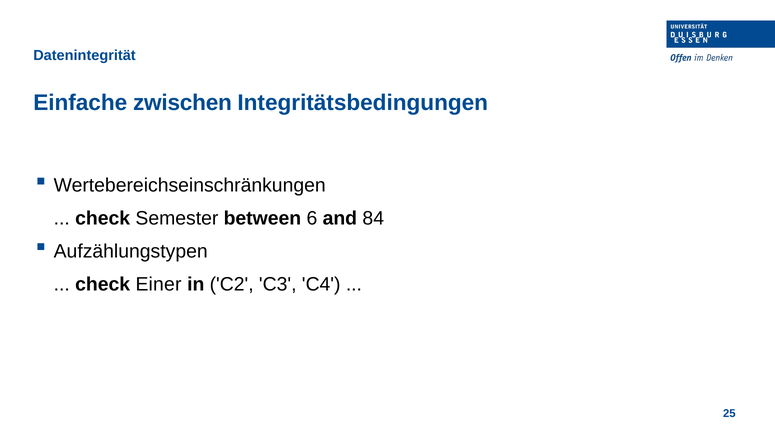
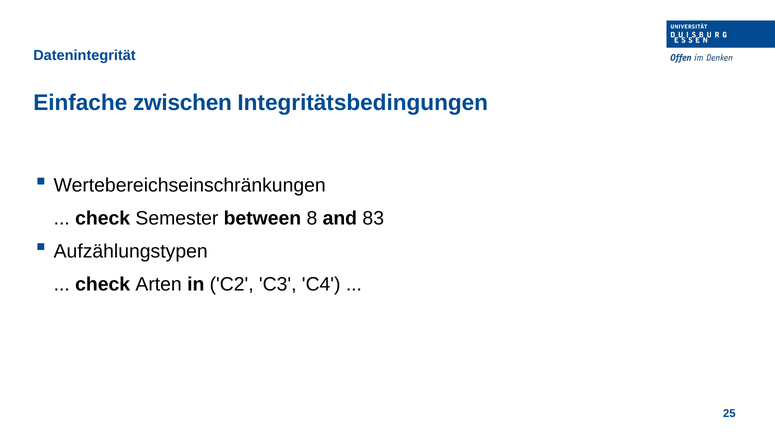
6: 6 -> 8
84: 84 -> 83
Einer: Einer -> Arten
